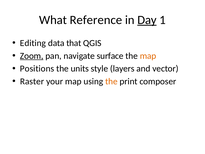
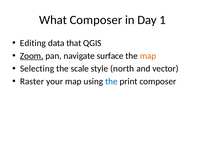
What Reference: Reference -> Composer
Day underline: present -> none
Positions: Positions -> Selecting
units: units -> scale
layers: layers -> north
the at (111, 81) colour: orange -> blue
